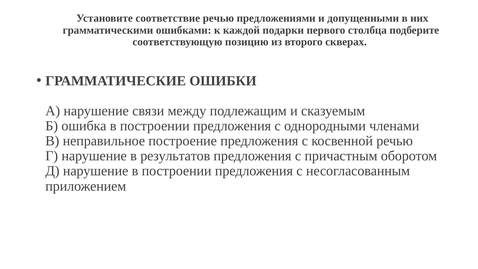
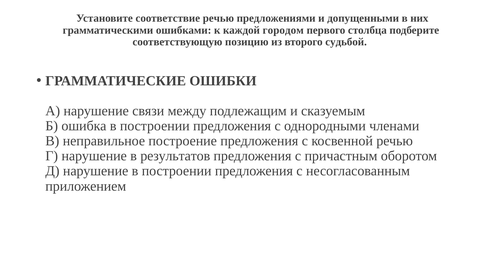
подарки: подарки -> городом
скверах: скверах -> судьбой
